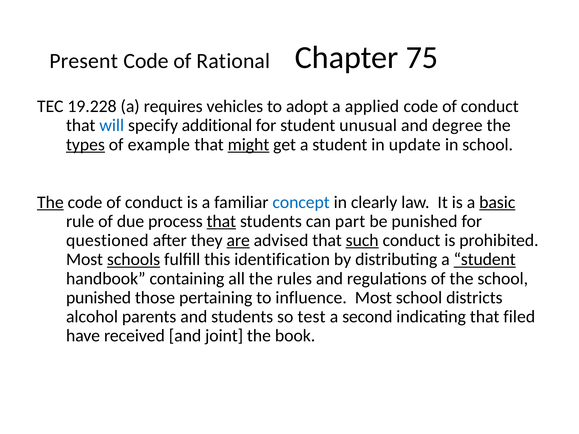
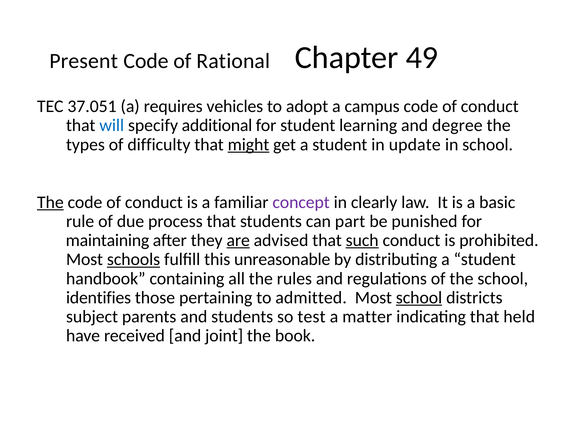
75: 75 -> 49
19.228: 19.228 -> 37.051
applied: applied -> campus
unusual: unusual -> learning
types underline: present -> none
example: example -> difficulty
concept colour: blue -> purple
basic underline: present -> none
that at (221, 221) underline: present -> none
questioned: questioned -> maintaining
identification: identification -> unreasonable
student at (485, 260) underline: present -> none
punished at (99, 298): punished -> identifies
influence: influence -> admitted
school at (419, 298) underline: none -> present
alcohol: alcohol -> subject
second: second -> matter
filed: filed -> held
